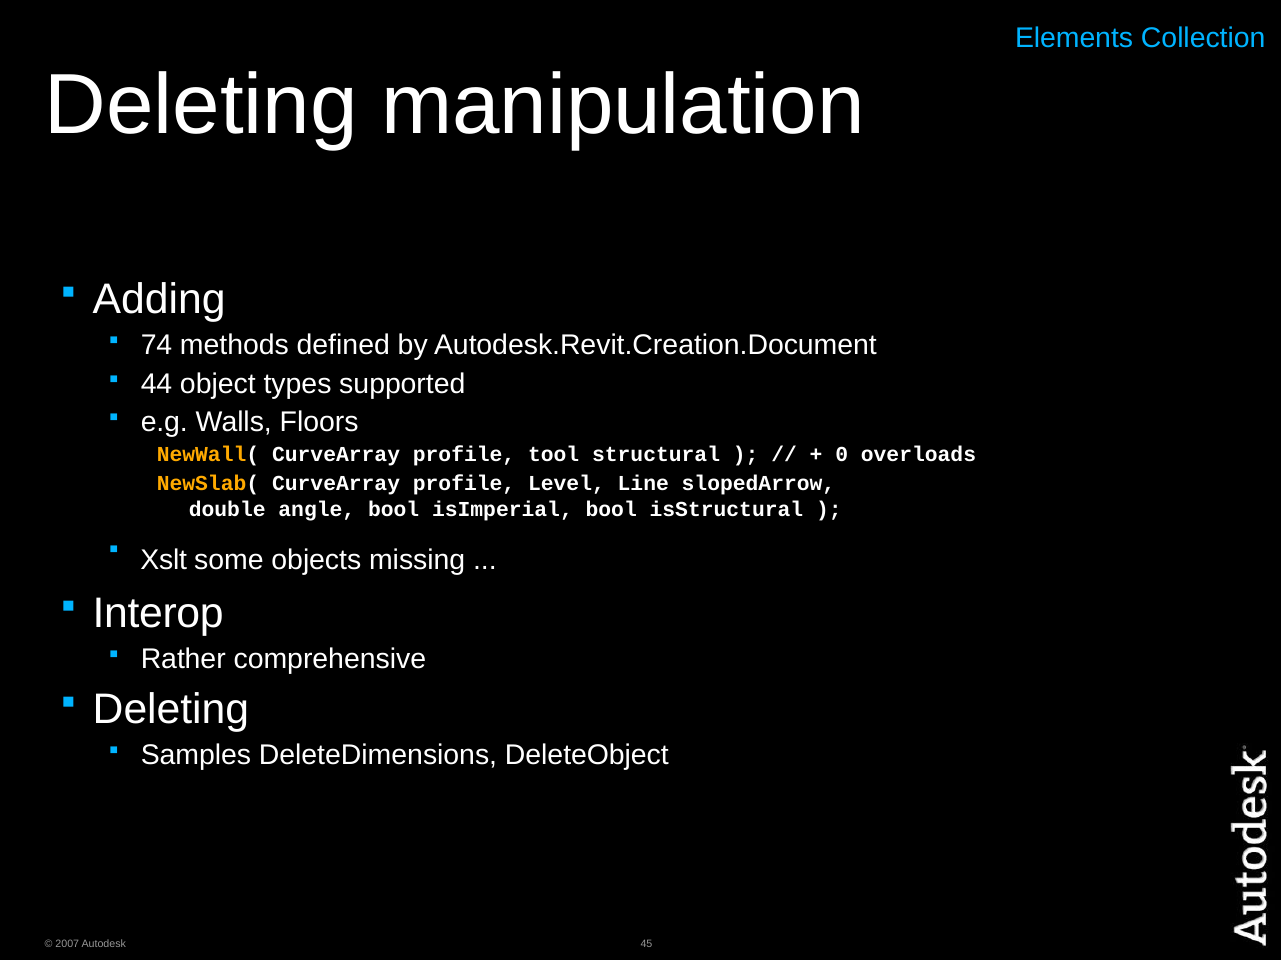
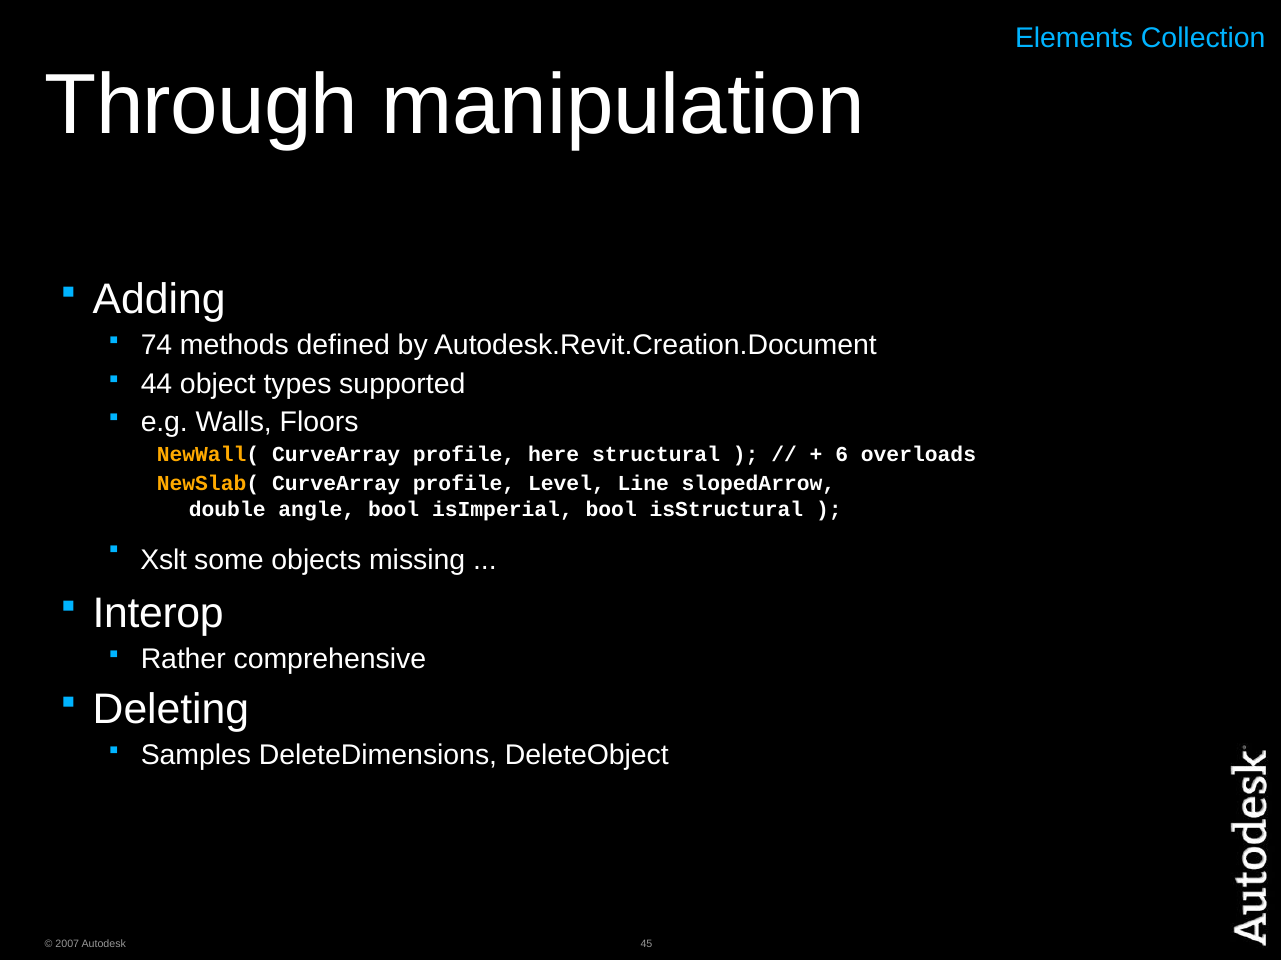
Deleting at (201, 105): Deleting -> Through
tool: tool -> here
0: 0 -> 6
